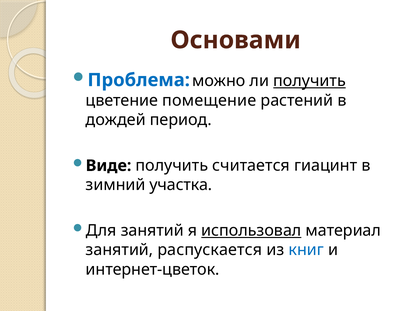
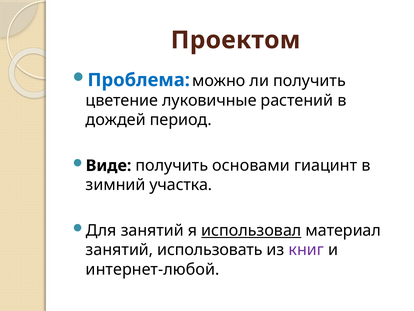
Основами: Основами -> Проектом
получить at (310, 81) underline: present -> none
помещение: помещение -> луковичные
считается: считается -> основами
распускается: распускается -> использовать
книг colour: blue -> purple
интернет-цветок: интернет-цветок -> интернет-любой
